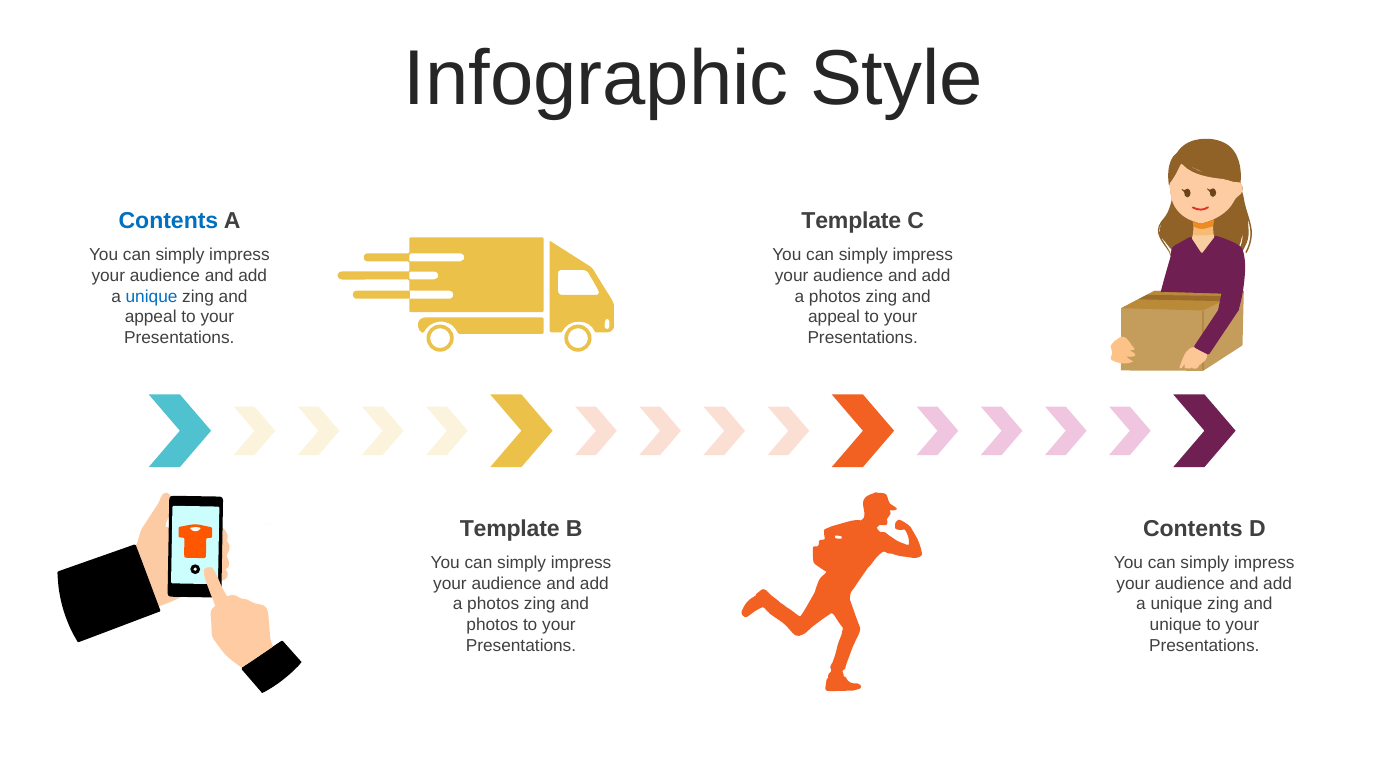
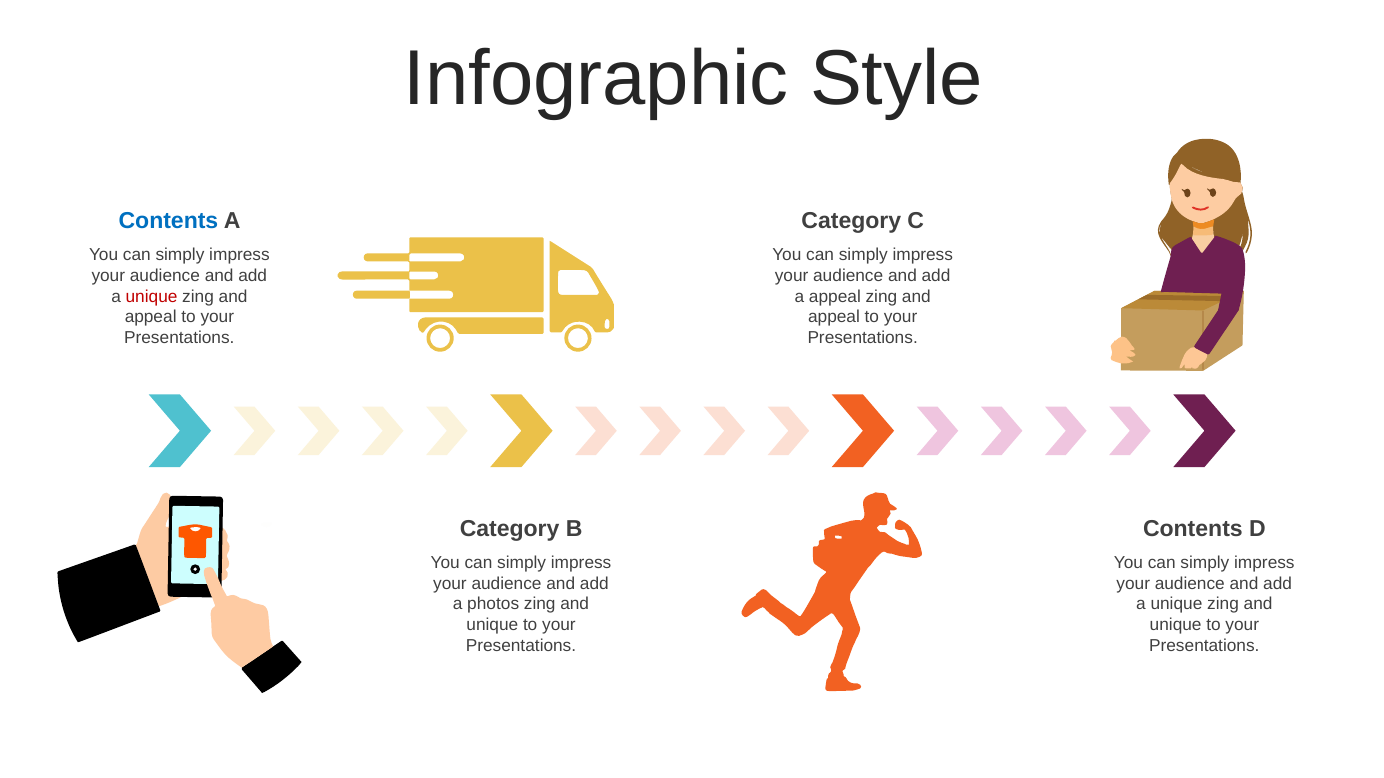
Template at (851, 221): Template -> Category
unique at (152, 297) colour: blue -> red
photos at (835, 297): photos -> appeal
Template at (510, 529): Template -> Category
photos at (492, 625): photos -> unique
